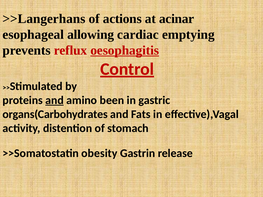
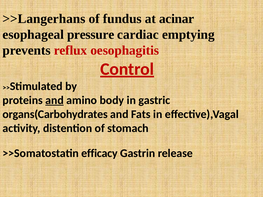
actions: actions -> fundus
allowing: allowing -> pressure
oesophagitis underline: present -> none
been: been -> body
obesity: obesity -> efficacy
